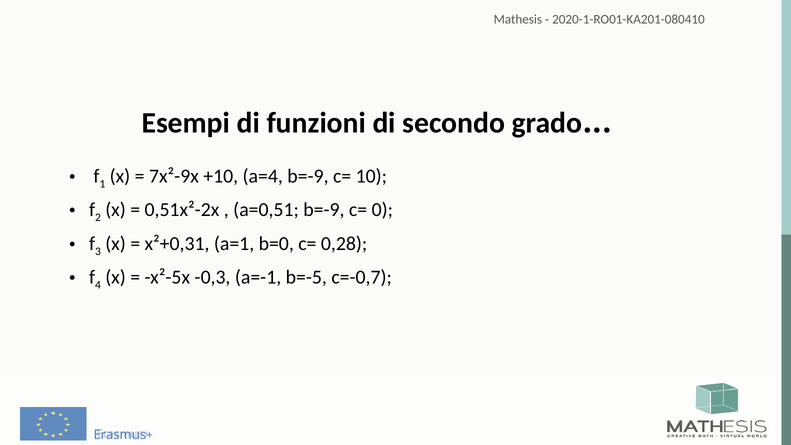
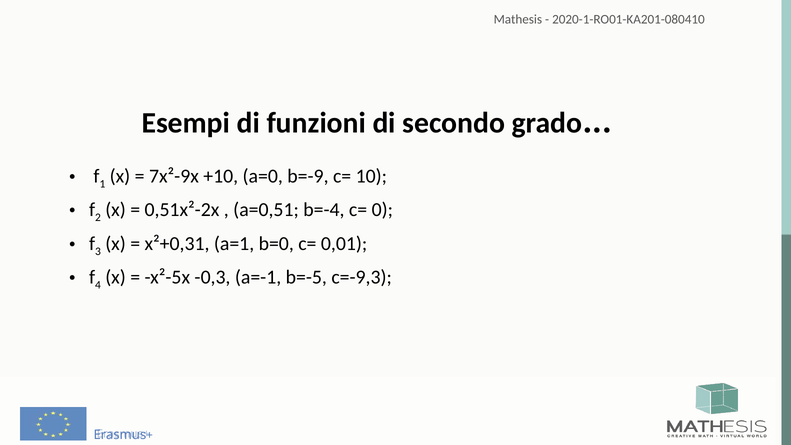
a=4: a=4 -> a=0
a=0,51 b=-9: b=-9 -> b=-4
0,28: 0,28 -> 0,01
c=-0,7: c=-0,7 -> c=-9,3
